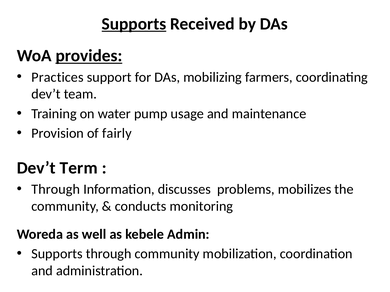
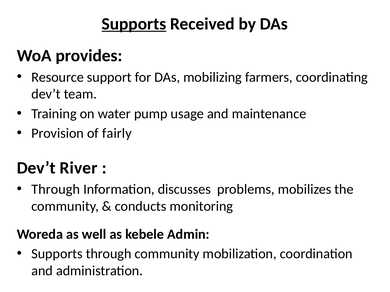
provides underline: present -> none
Practices: Practices -> Resource
Term: Term -> River
